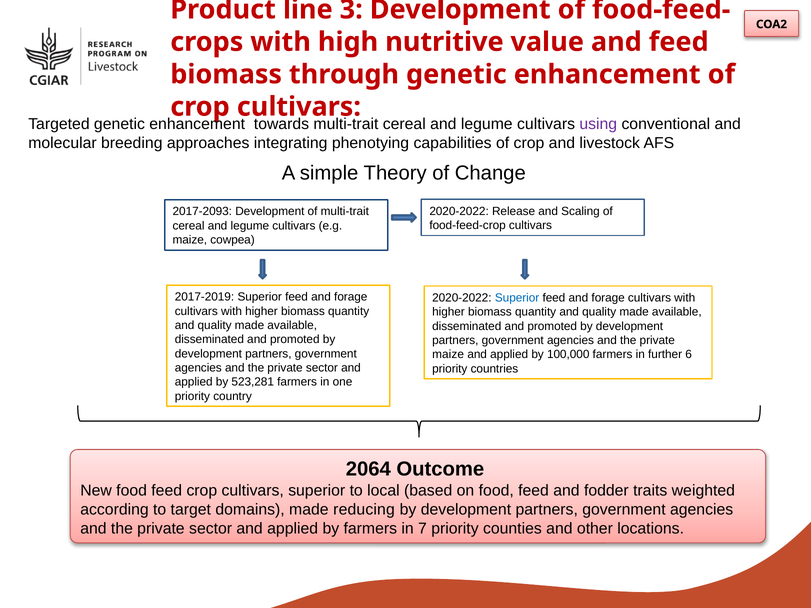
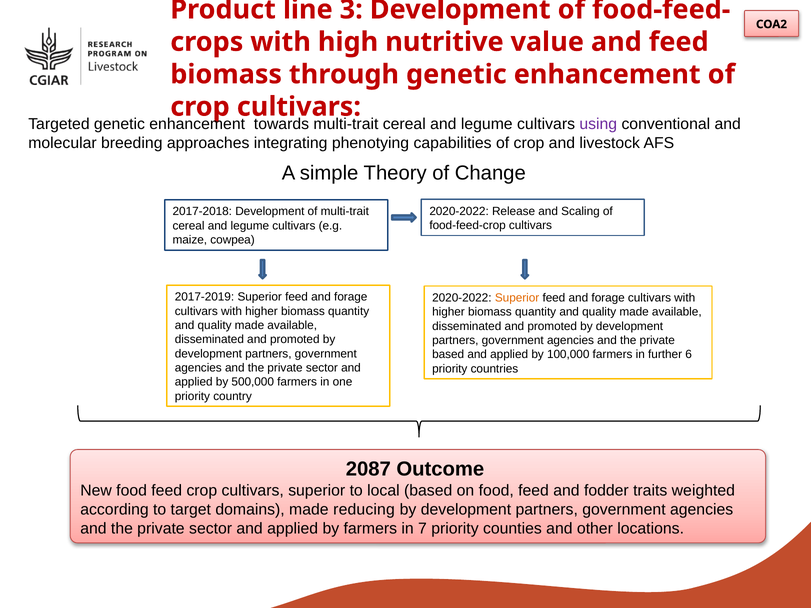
2017-2093: 2017-2093 -> 2017-2018
Superior at (517, 298) colour: blue -> orange
maize at (448, 355): maize -> based
523,281: 523,281 -> 500,000
2064: 2064 -> 2087
